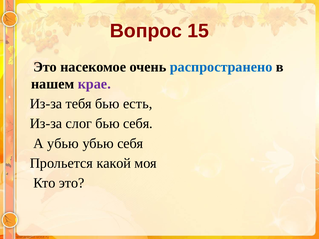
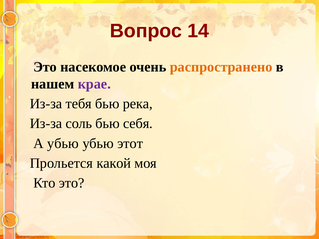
15: 15 -> 14
распространено colour: blue -> orange
есть: есть -> река
слог: слог -> соль
убью себя: себя -> этот
